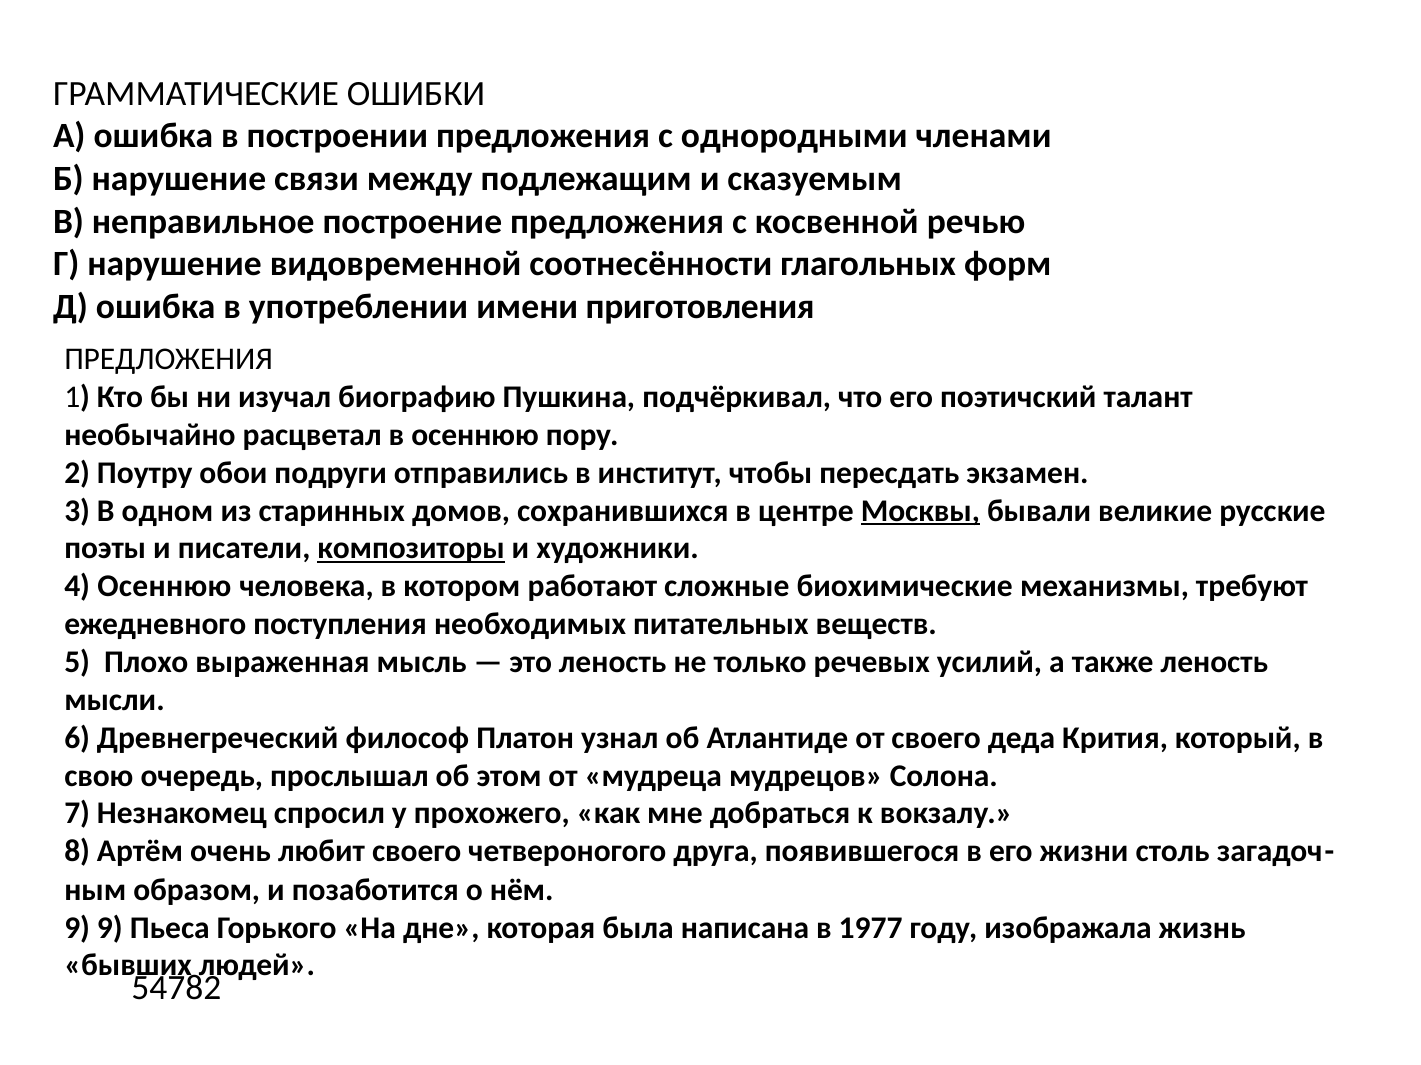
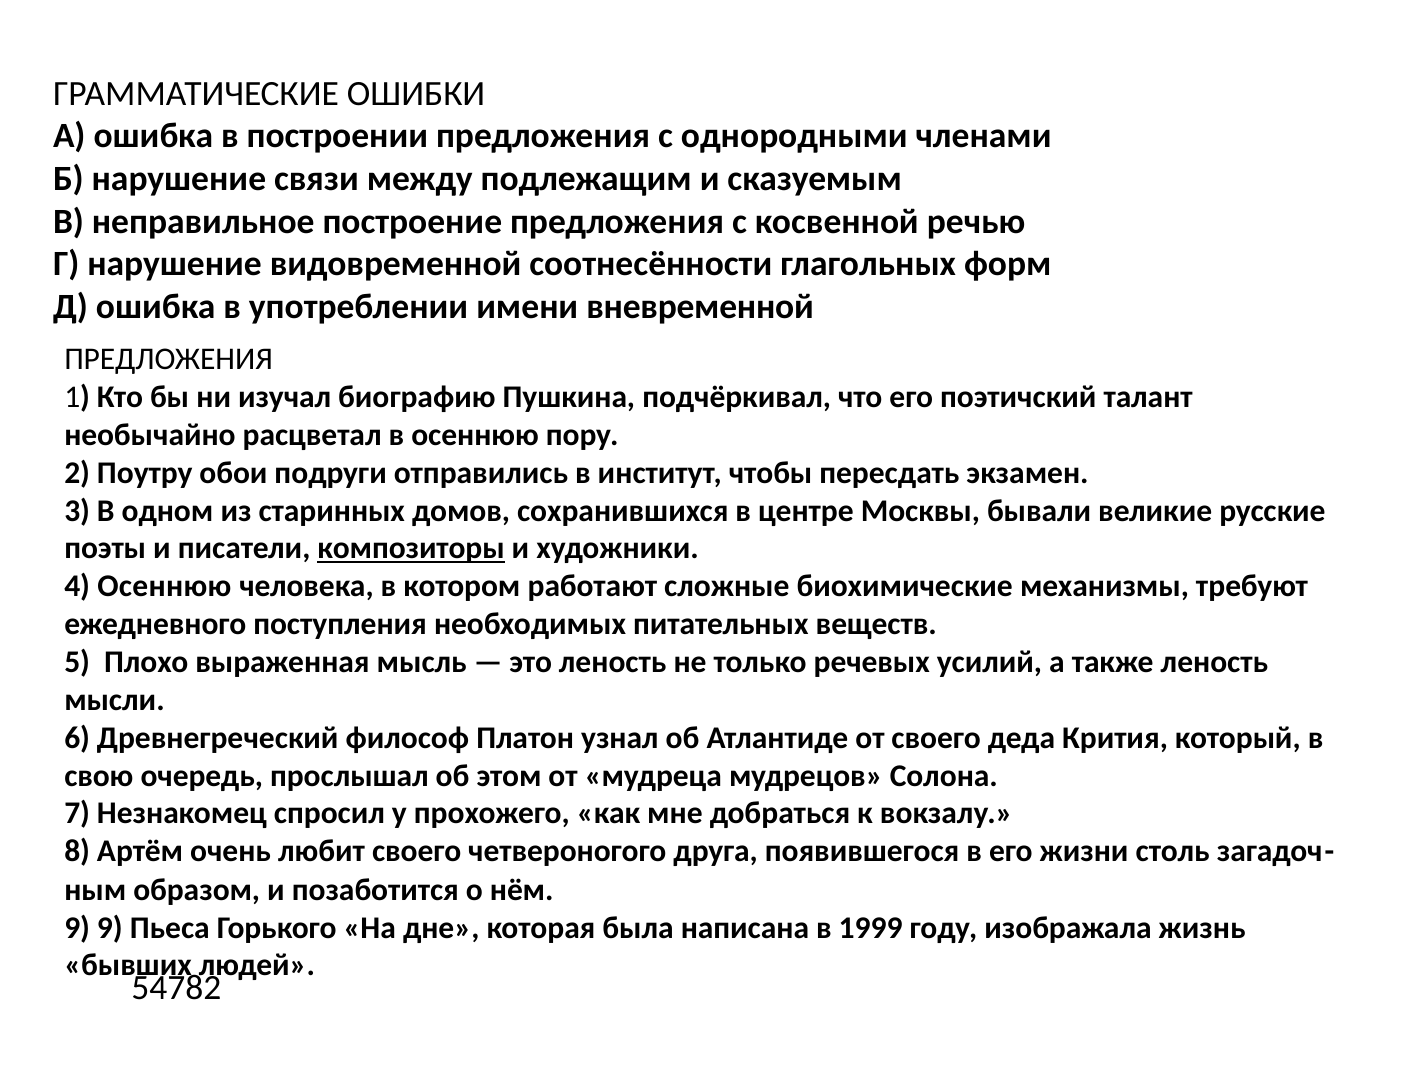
приготовления: приготовления -> вневременной
Москвы underline: present -> none
1977: 1977 -> 1999
